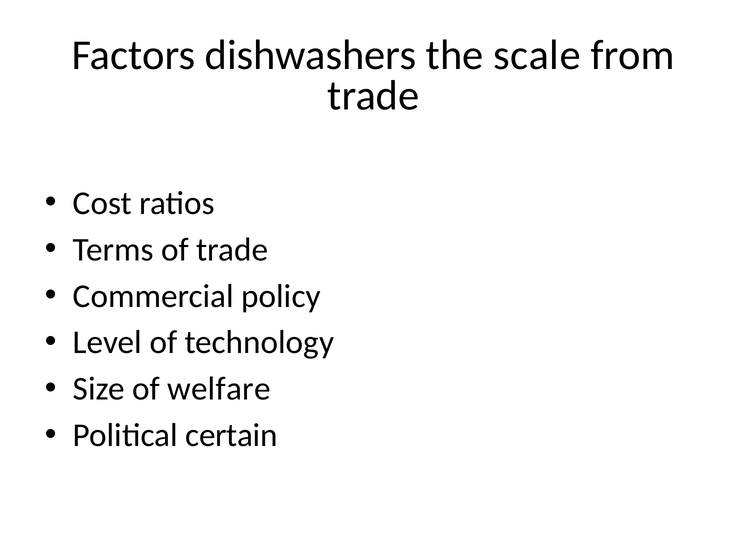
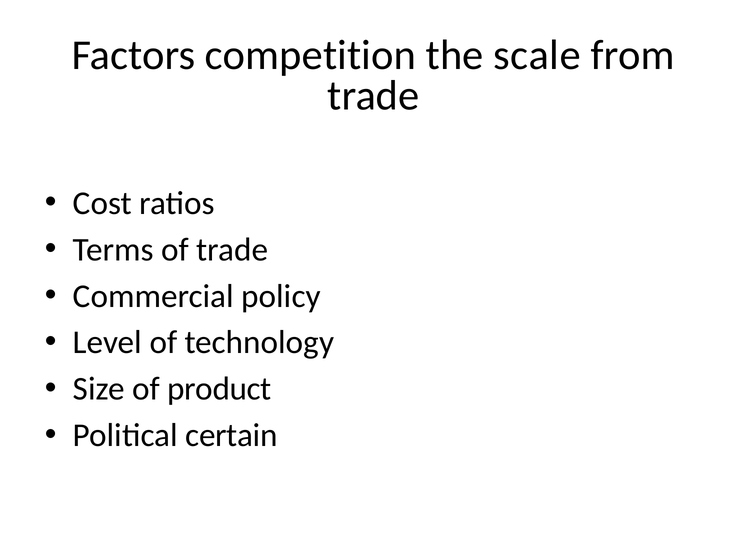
dishwashers: dishwashers -> competition
welfare: welfare -> product
